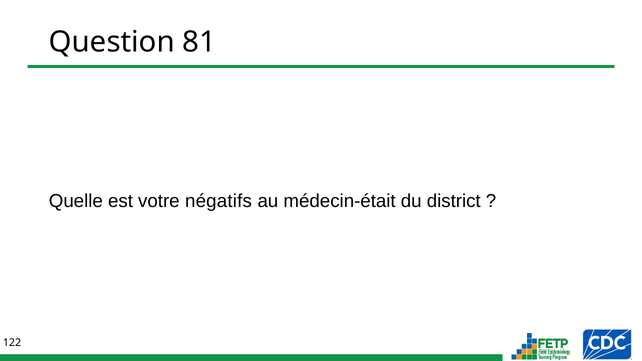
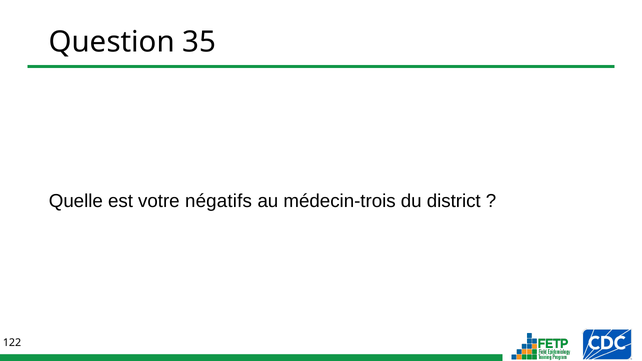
81: 81 -> 35
médecin-était: médecin-était -> médecin-trois
